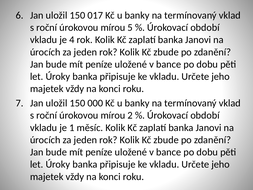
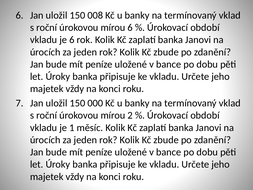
017: 017 -> 008
mírou 5: 5 -> 6
je 4: 4 -> 6
